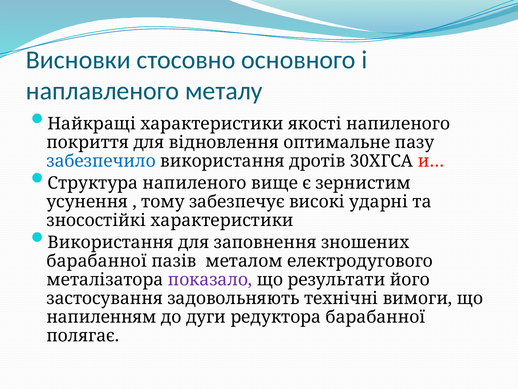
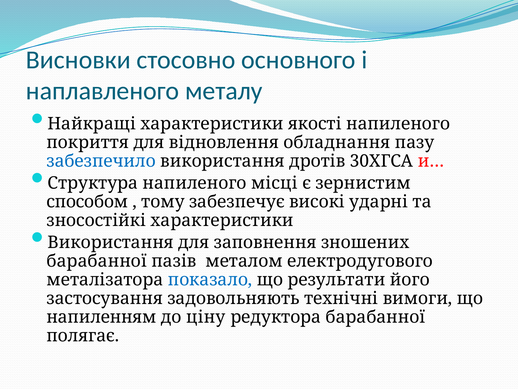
оптимальне: оптимальне -> обладнання
вище: вище -> місці
усунення: усунення -> способом
показало colour: purple -> blue
дуги: дуги -> ціну
